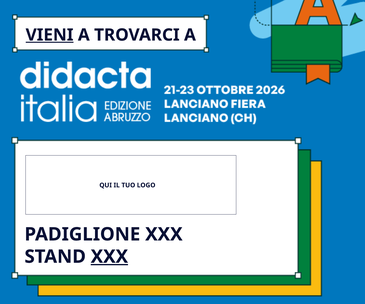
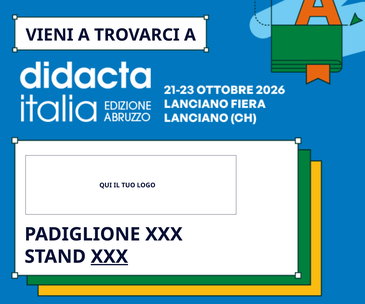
VIENI underline: present -> none
